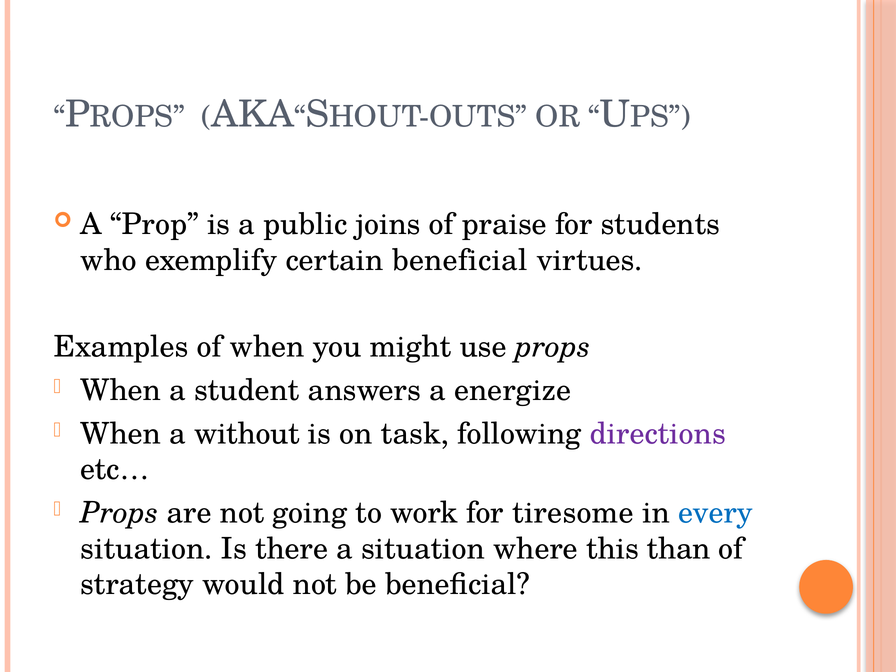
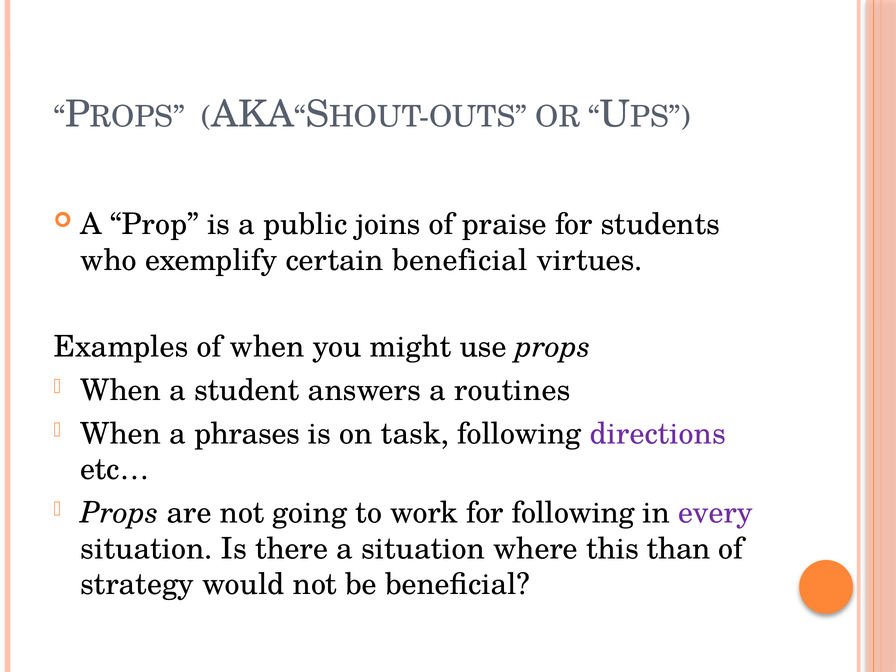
energize: energize -> routines
without: without -> phrases
for tiresome: tiresome -> following
every colour: blue -> purple
